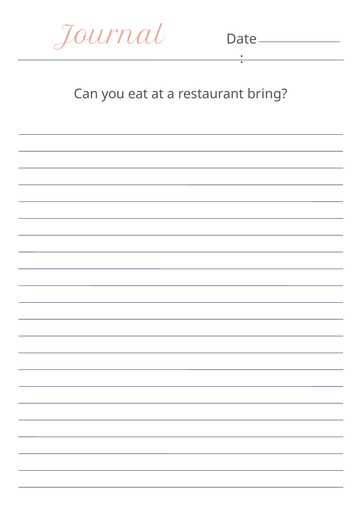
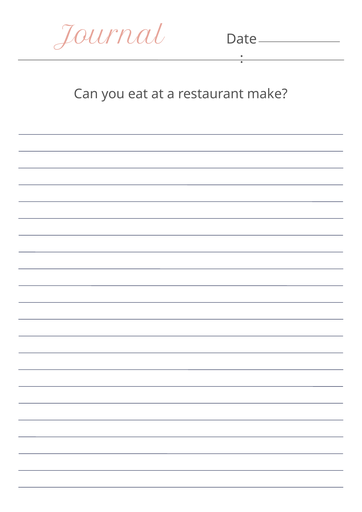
bring: bring -> make
